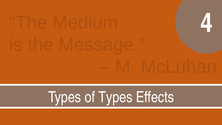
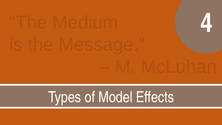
of Types: Types -> Model
